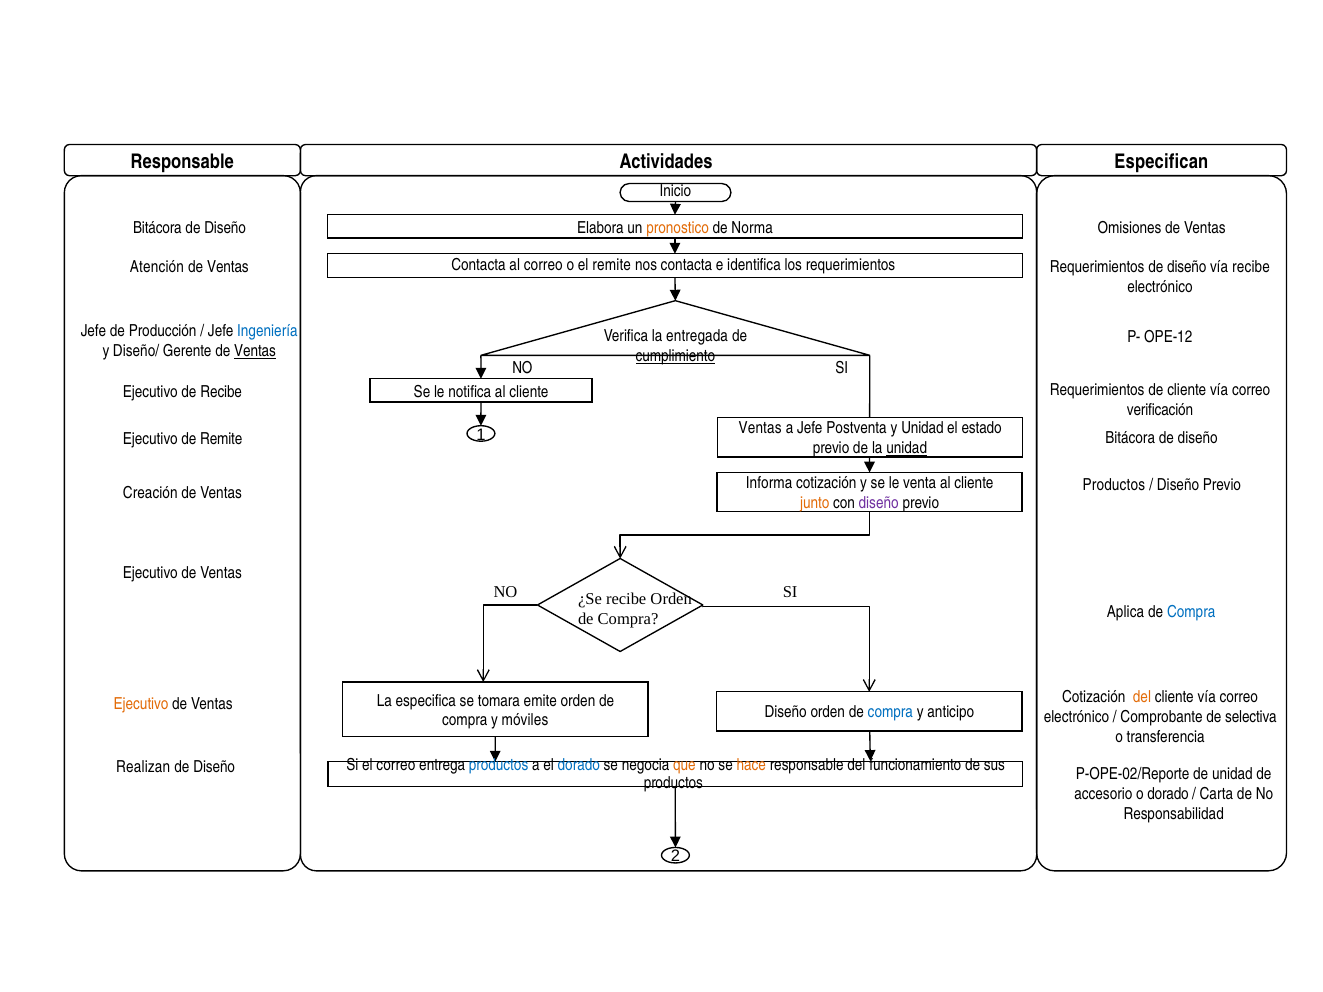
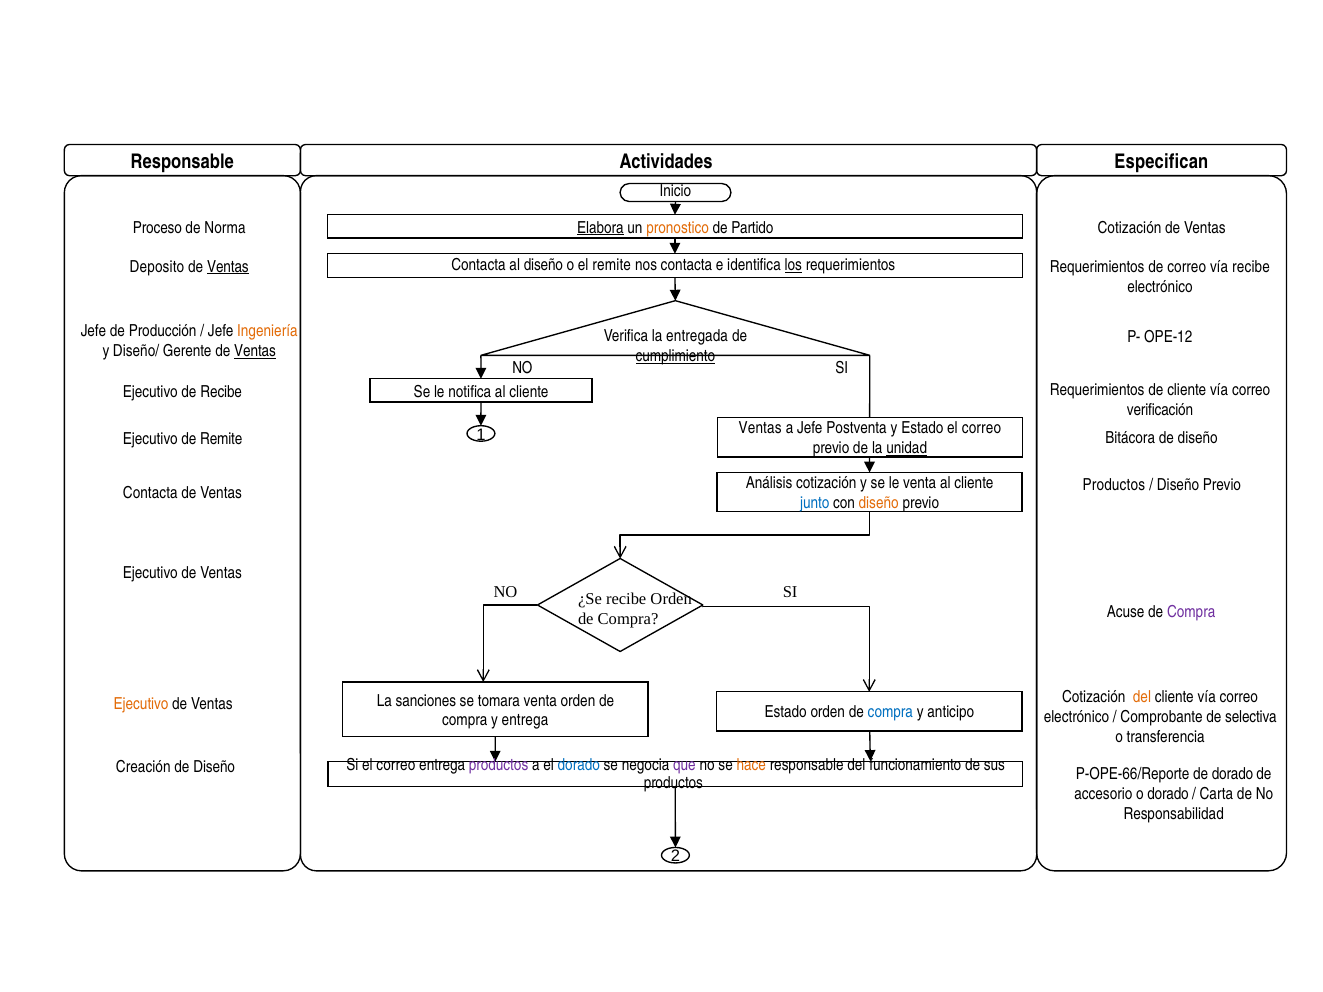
Bitácora at (157, 228): Bitácora -> Proceso
Diseño at (225, 228): Diseño -> Norma
Elabora underline: none -> present
Norma: Norma -> Partido
Omisiones at (1130, 228): Omisiones -> Cotización
al correo: correo -> diseño
los underline: none -> present
Atención: Atención -> Deposito
Ventas at (228, 267) underline: none -> present
Requerimientos de diseño: diseño -> correo
Ingeniería colour: blue -> orange
y Unidad: Unidad -> Estado
estado at (982, 429): estado -> correo
Informa: Informa -> Análisis
Creación at (150, 493): Creación -> Contacta
junto colour: orange -> blue
diseño at (879, 503) colour: purple -> orange
Aplica: Aplica -> Acuse
Compra at (1191, 612) colour: blue -> purple
especifica: especifica -> sanciones
tomara emite: emite -> venta
Diseño at (786, 713): Diseño -> Estado
y móviles: móviles -> entrega
productos at (499, 765) colour: blue -> purple
que colour: orange -> purple
Realizan: Realizan -> Creación
P-OPE-02/Reporte: P-OPE-02/Reporte -> P-OPE-66/Reporte
de unidad: unidad -> dorado
